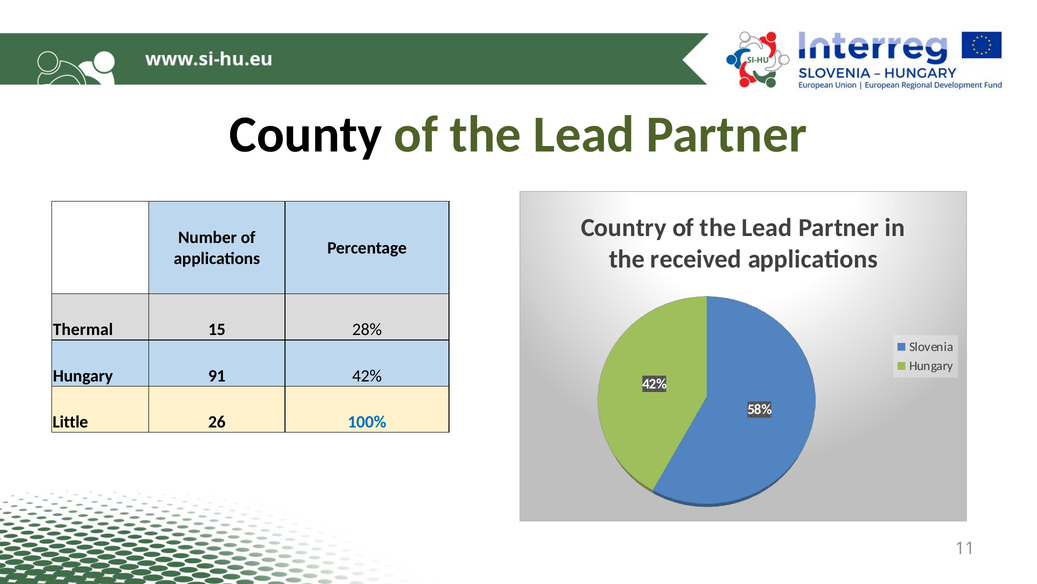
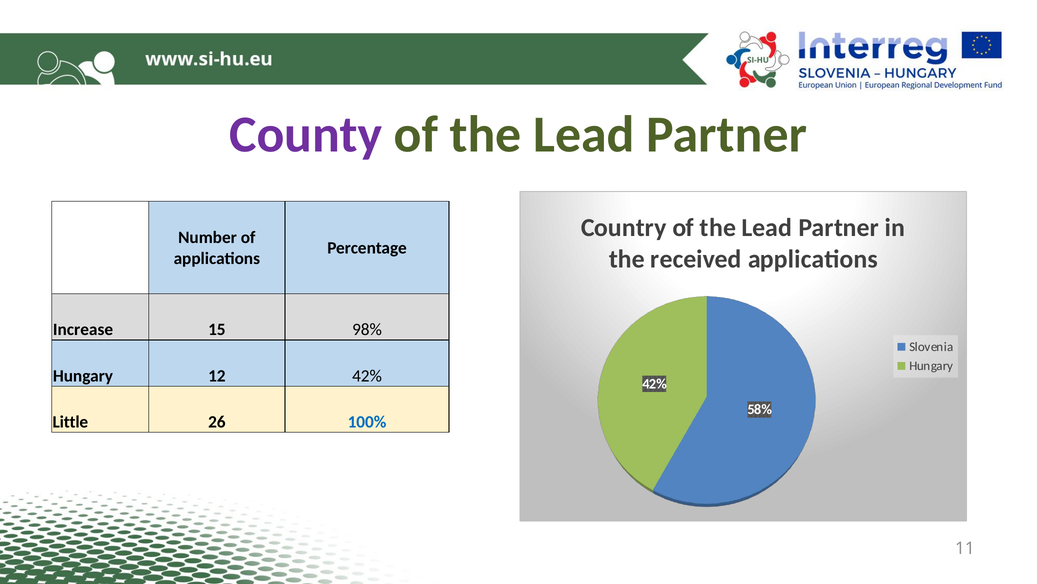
County colour: black -> purple
Thermal: Thermal -> Increase
28%: 28% -> 98%
91: 91 -> 12
